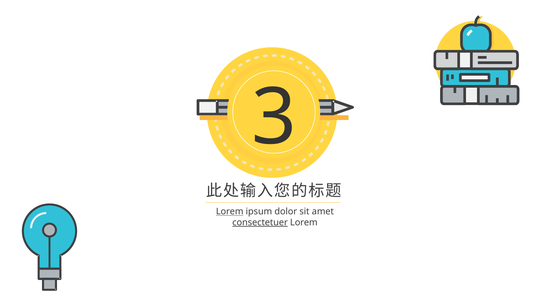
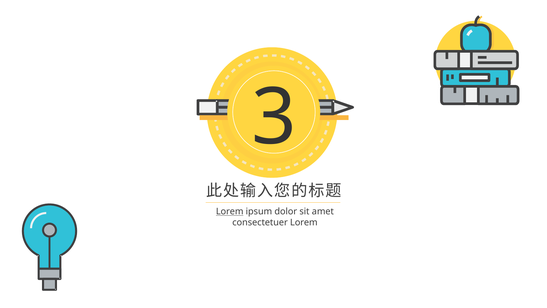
consectetuer underline: present -> none
